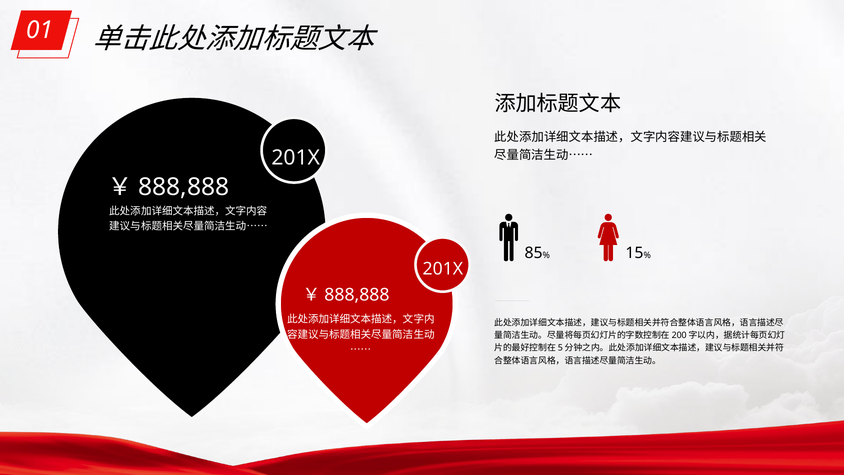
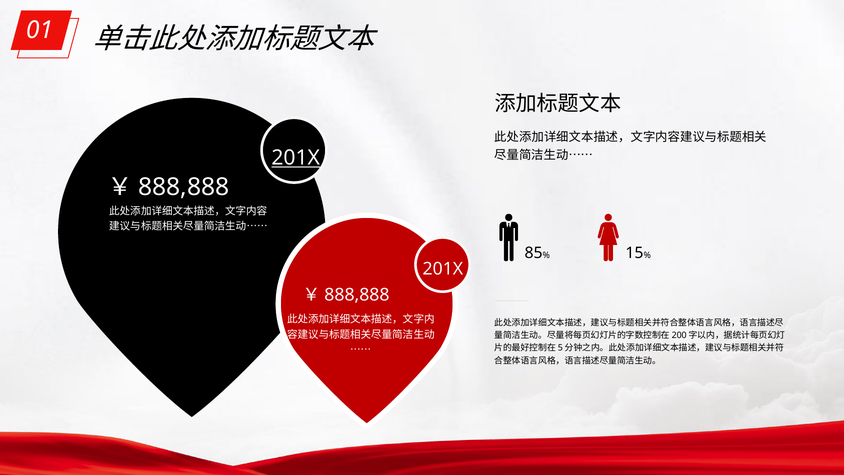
201X at (296, 158) underline: none -> present
